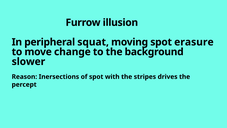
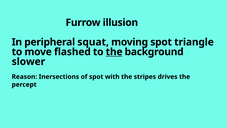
erasure: erasure -> triangle
change: change -> flashed
the at (114, 52) underline: none -> present
